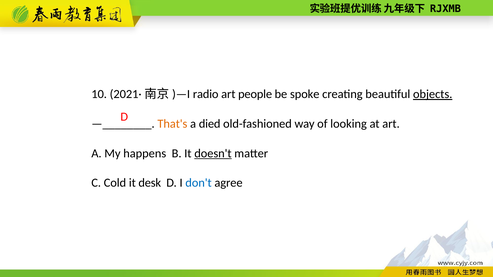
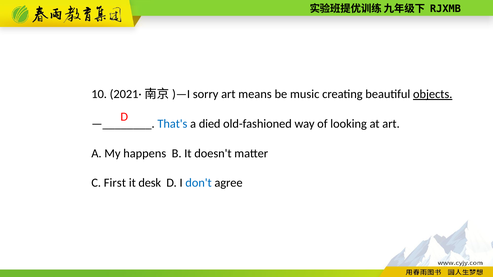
radio: radio -> sorry
people: people -> means
spoke: spoke -> music
That's colour: orange -> blue
doesn't underline: present -> none
Cold: Cold -> First
